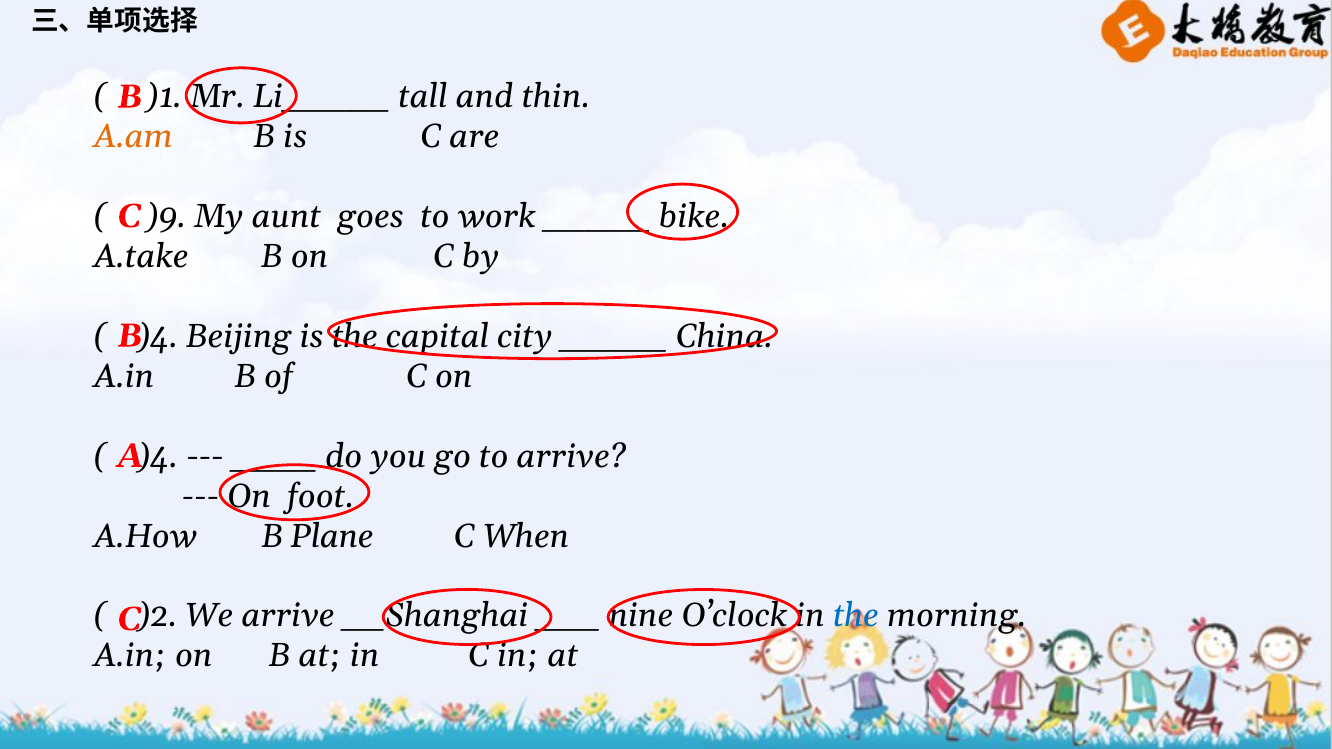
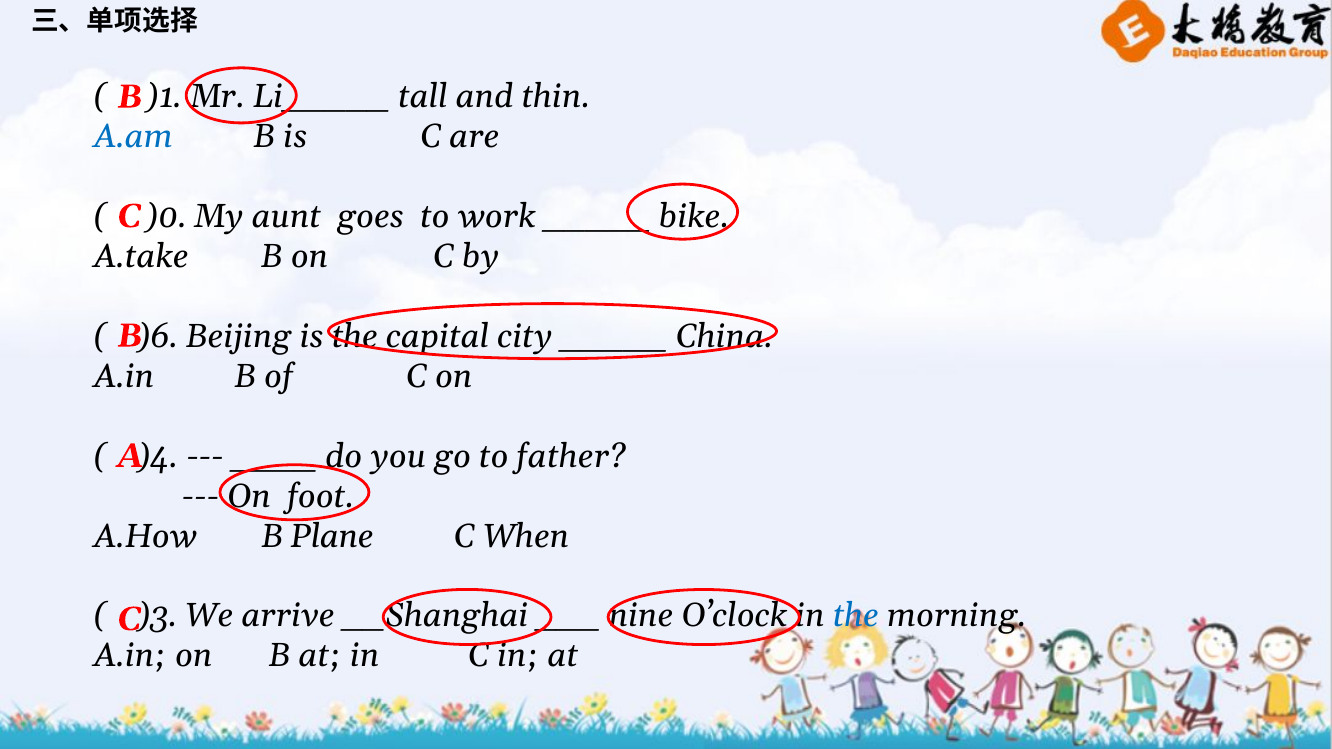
A.am colour: orange -> blue
)9: )9 -> )0
)4 at (158, 336): )4 -> )6
to arrive: arrive -> father
)2: )2 -> )3
